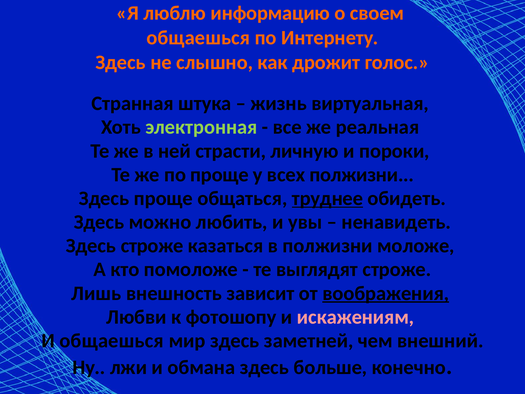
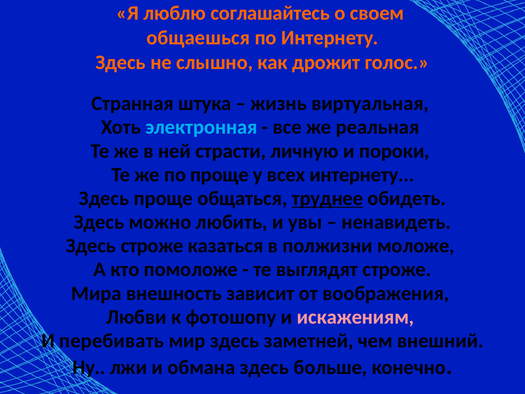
информацию: информацию -> соглашайтесь
электронная colour: light green -> light blue
всех полжизни: полжизни -> интернету
Лишь: Лишь -> Мира
воображения underline: present -> none
И общаешься: общаешься -> перебивать
